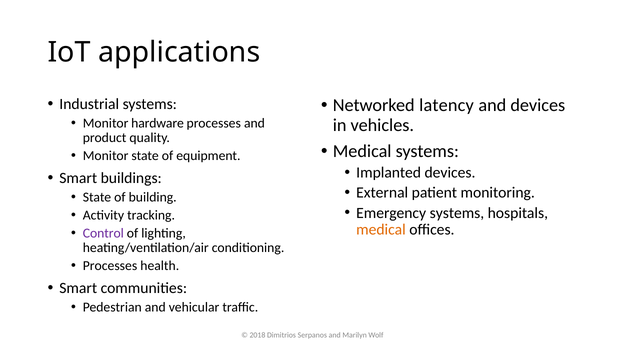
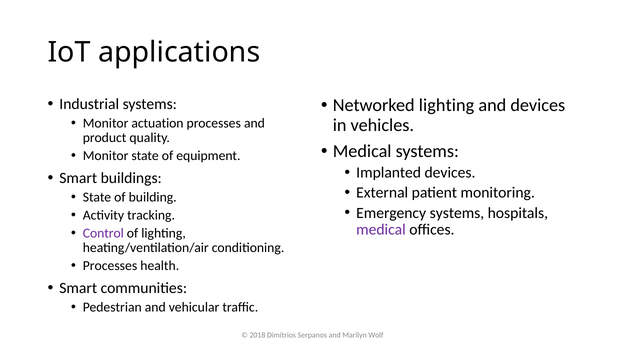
Networked latency: latency -> lighting
hardware: hardware -> actuation
medical at (381, 230) colour: orange -> purple
